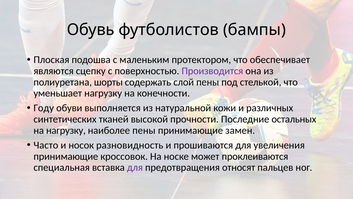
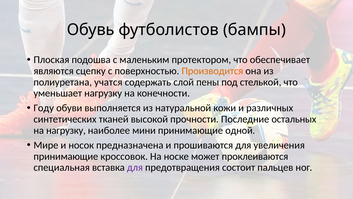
Производится colour: purple -> orange
шорты: шорты -> учатся
наиболее пены: пены -> мини
замен: замен -> одной
Часто: Часто -> Мире
разновидность: разновидность -> предназначена
относят: относят -> состоит
